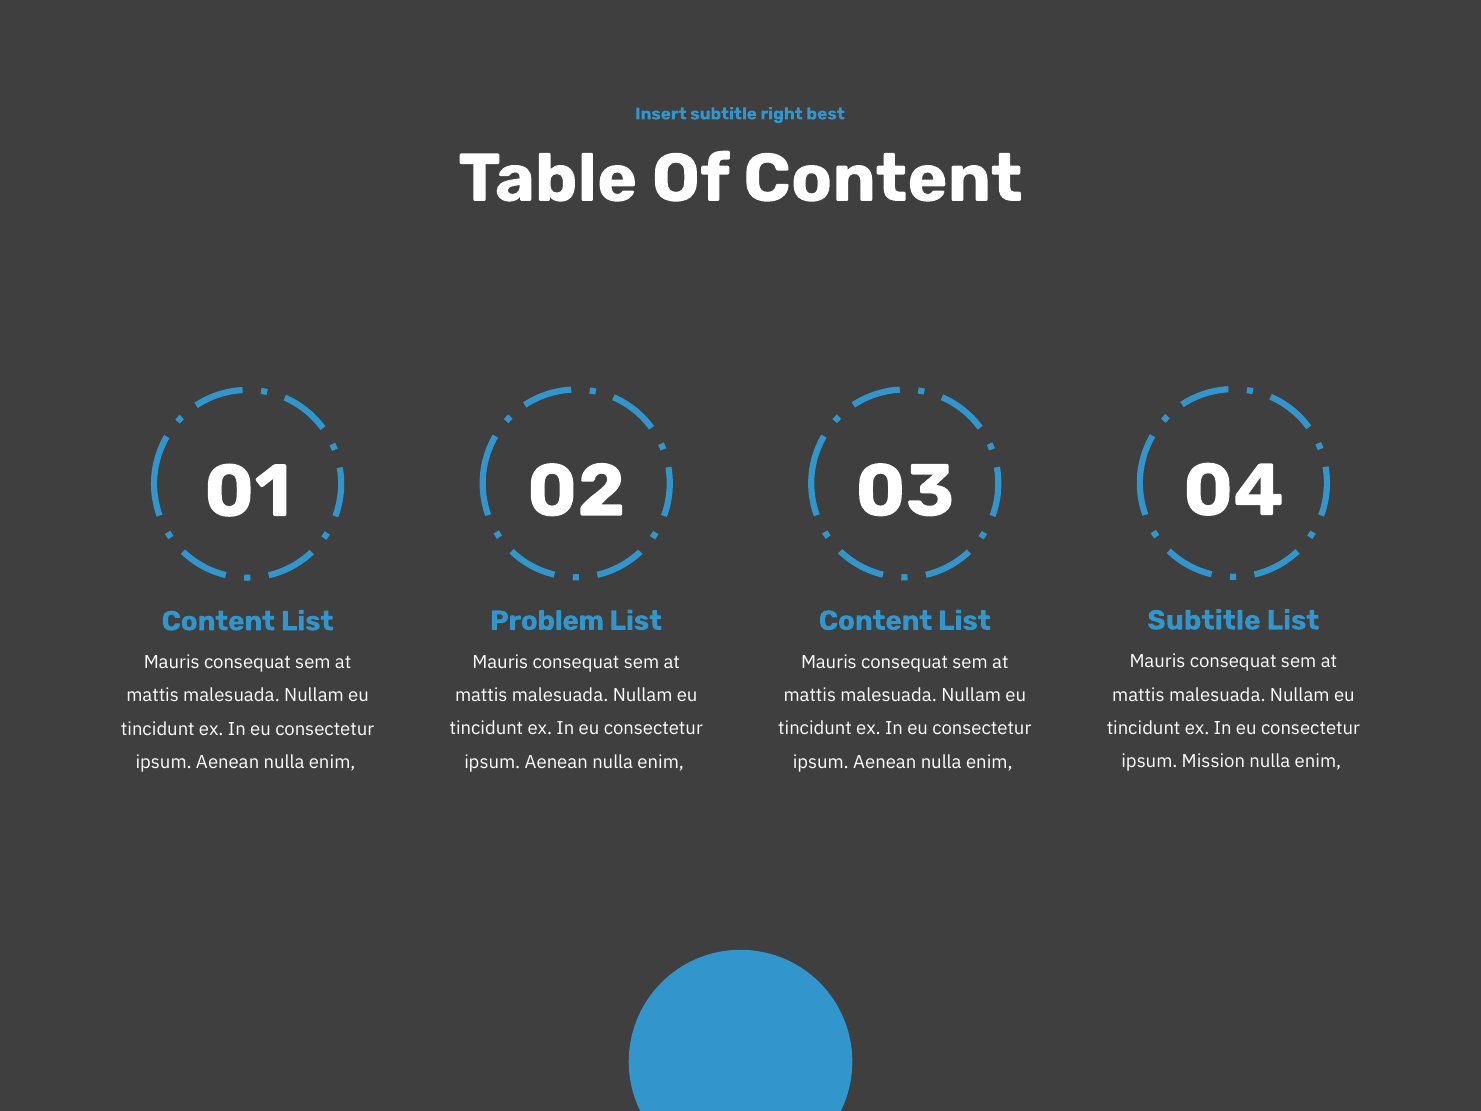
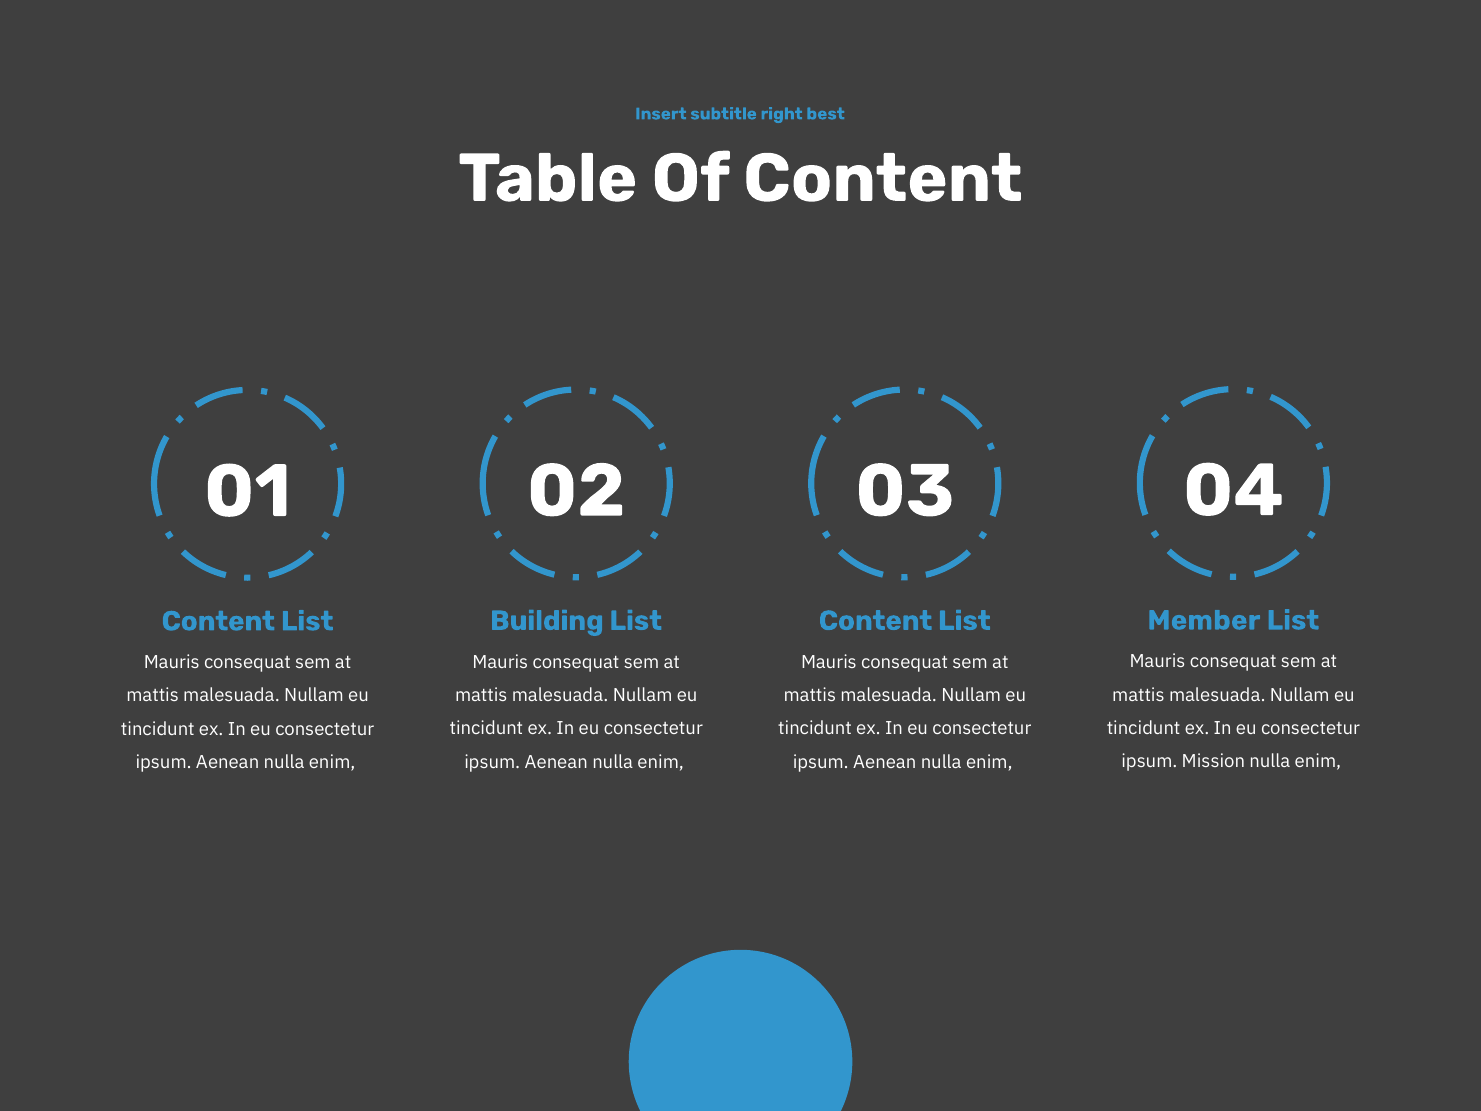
Subtitle at (1204, 620): Subtitle -> Member
Problem: Problem -> Building
